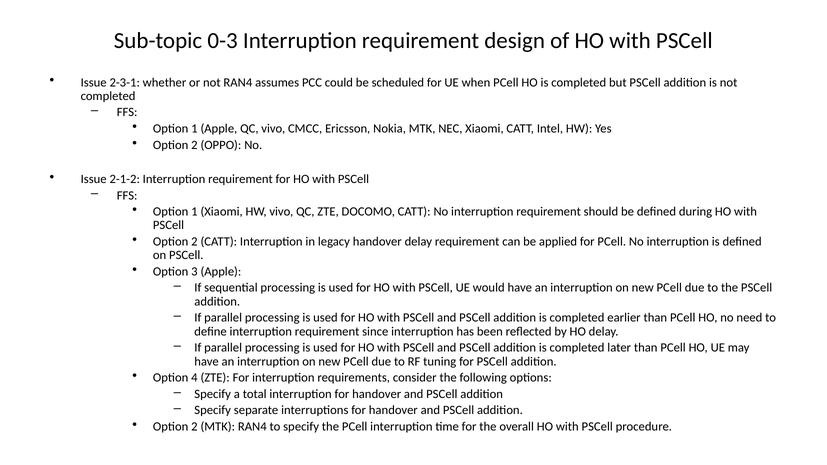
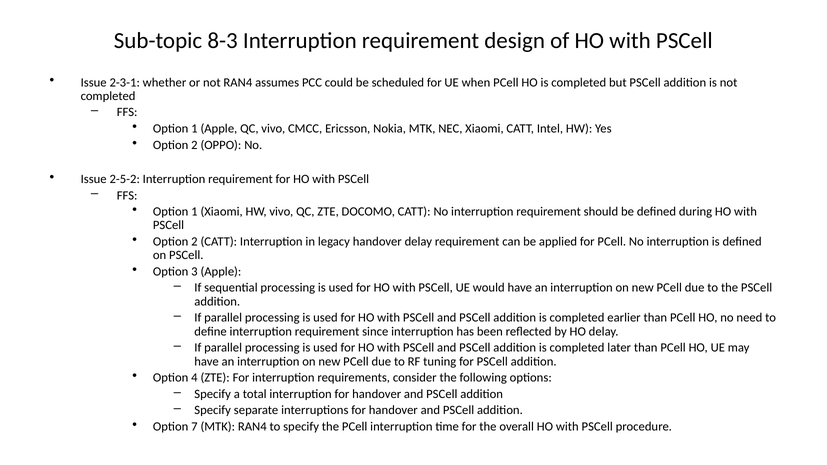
0-3: 0-3 -> 8-3
2-1-2: 2-1-2 -> 2-5-2
2 at (194, 427): 2 -> 7
